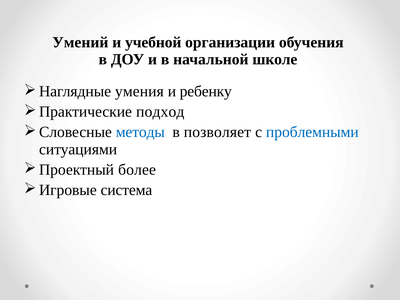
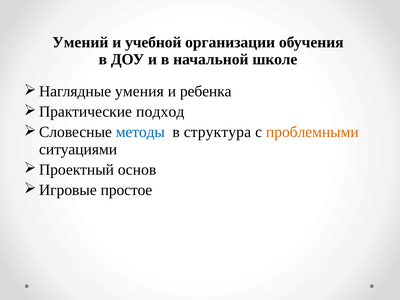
ребенку: ребенку -> ребенка
позволяет: позволяет -> структура
проблемными colour: blue -> orange
более: более -> основ
система: система -> простое
